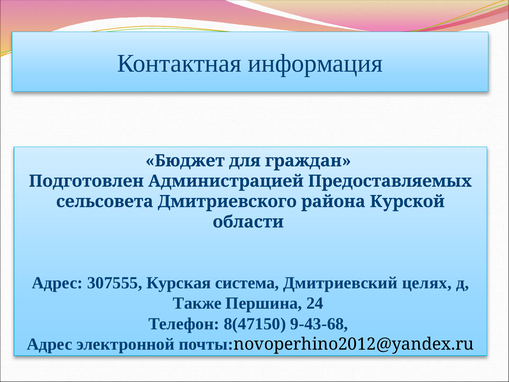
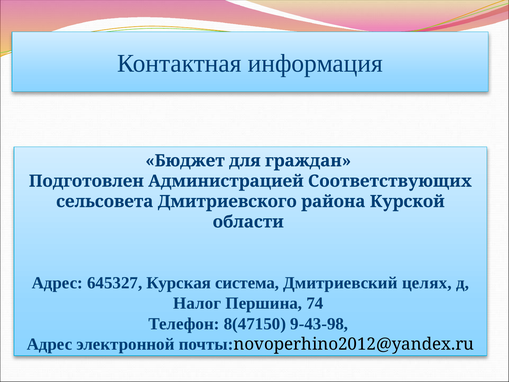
Предоставляемых: Предоставляемых -> Соответствующих
307555: 307555 -> 645327
Также: Также -> Налог
24: 24 -> 74
9-43-68: 9-43-68 -> 9-43-98
